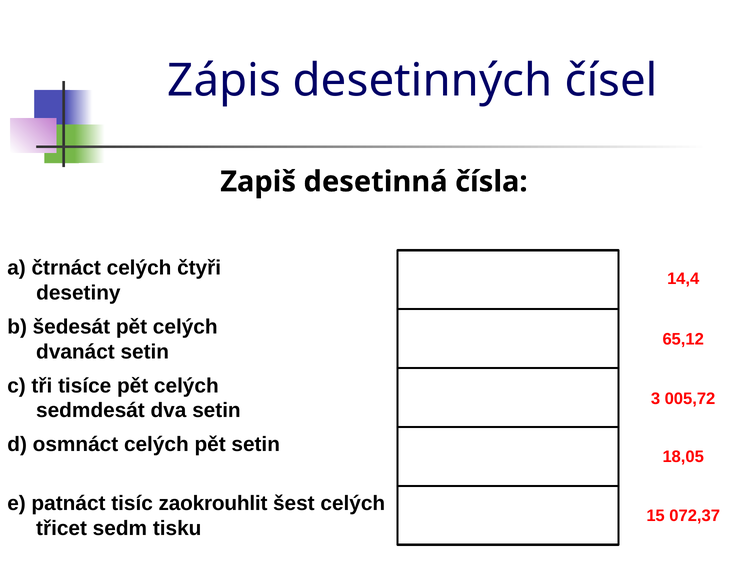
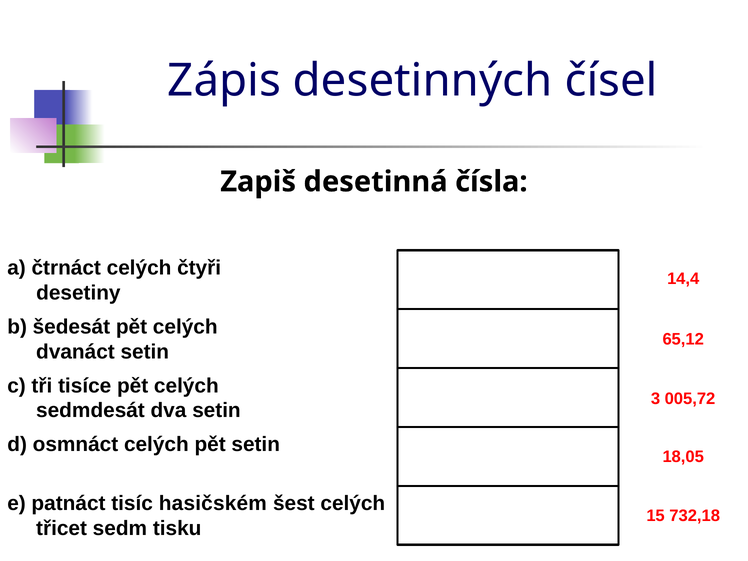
zaokrouhlit: zaokrouhlit -> hasičském
072,37: 072,37 -> 732,18
